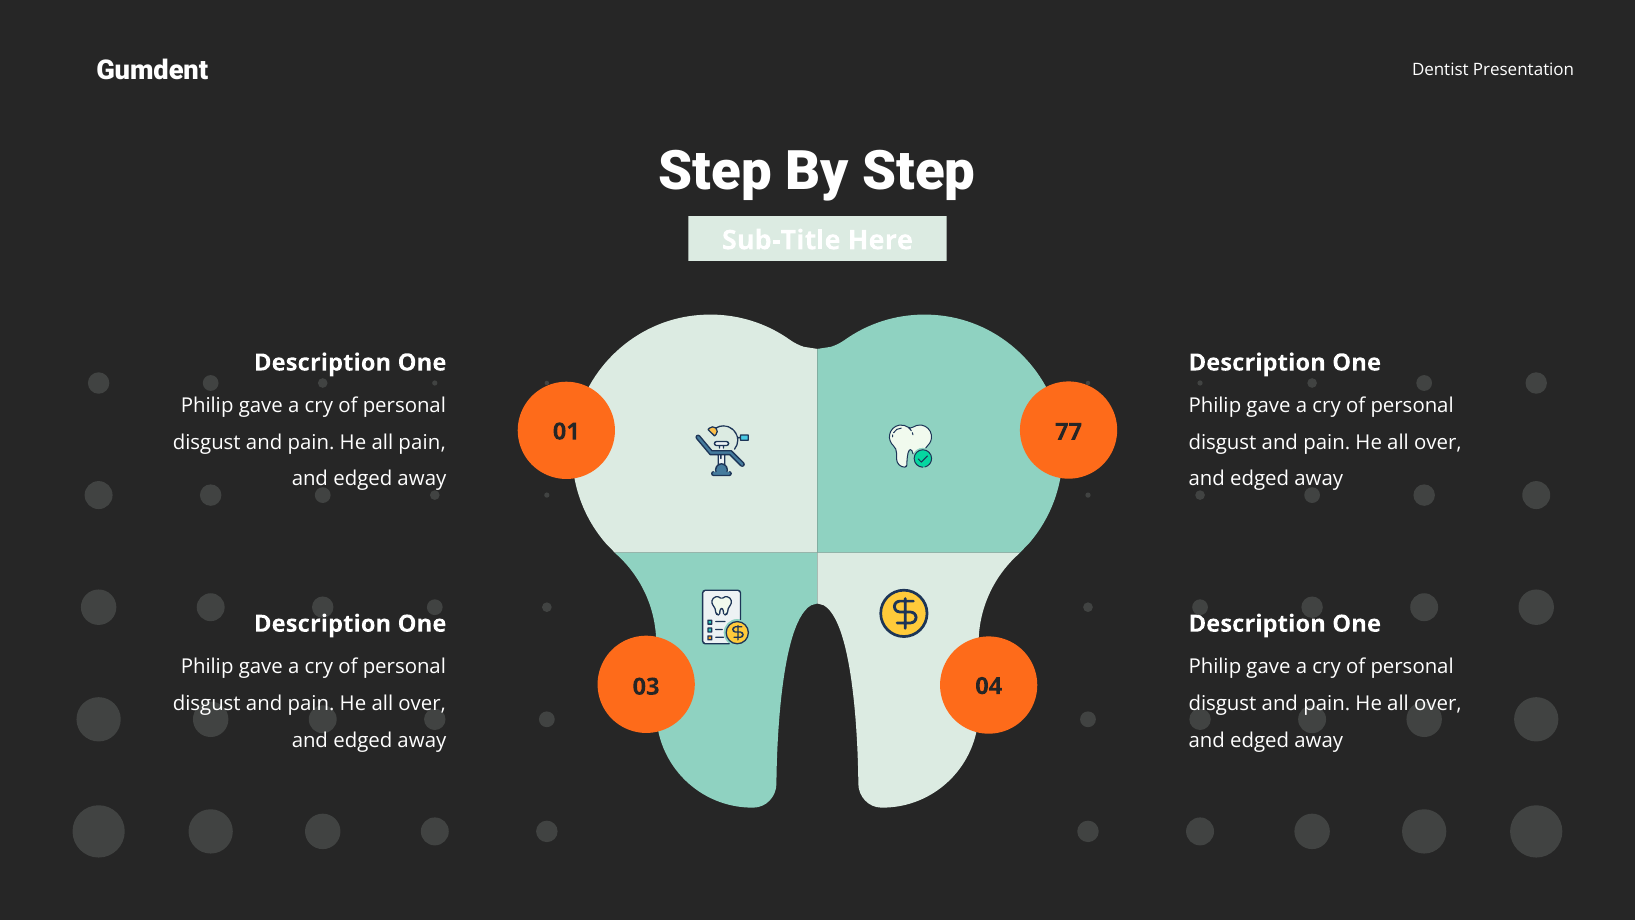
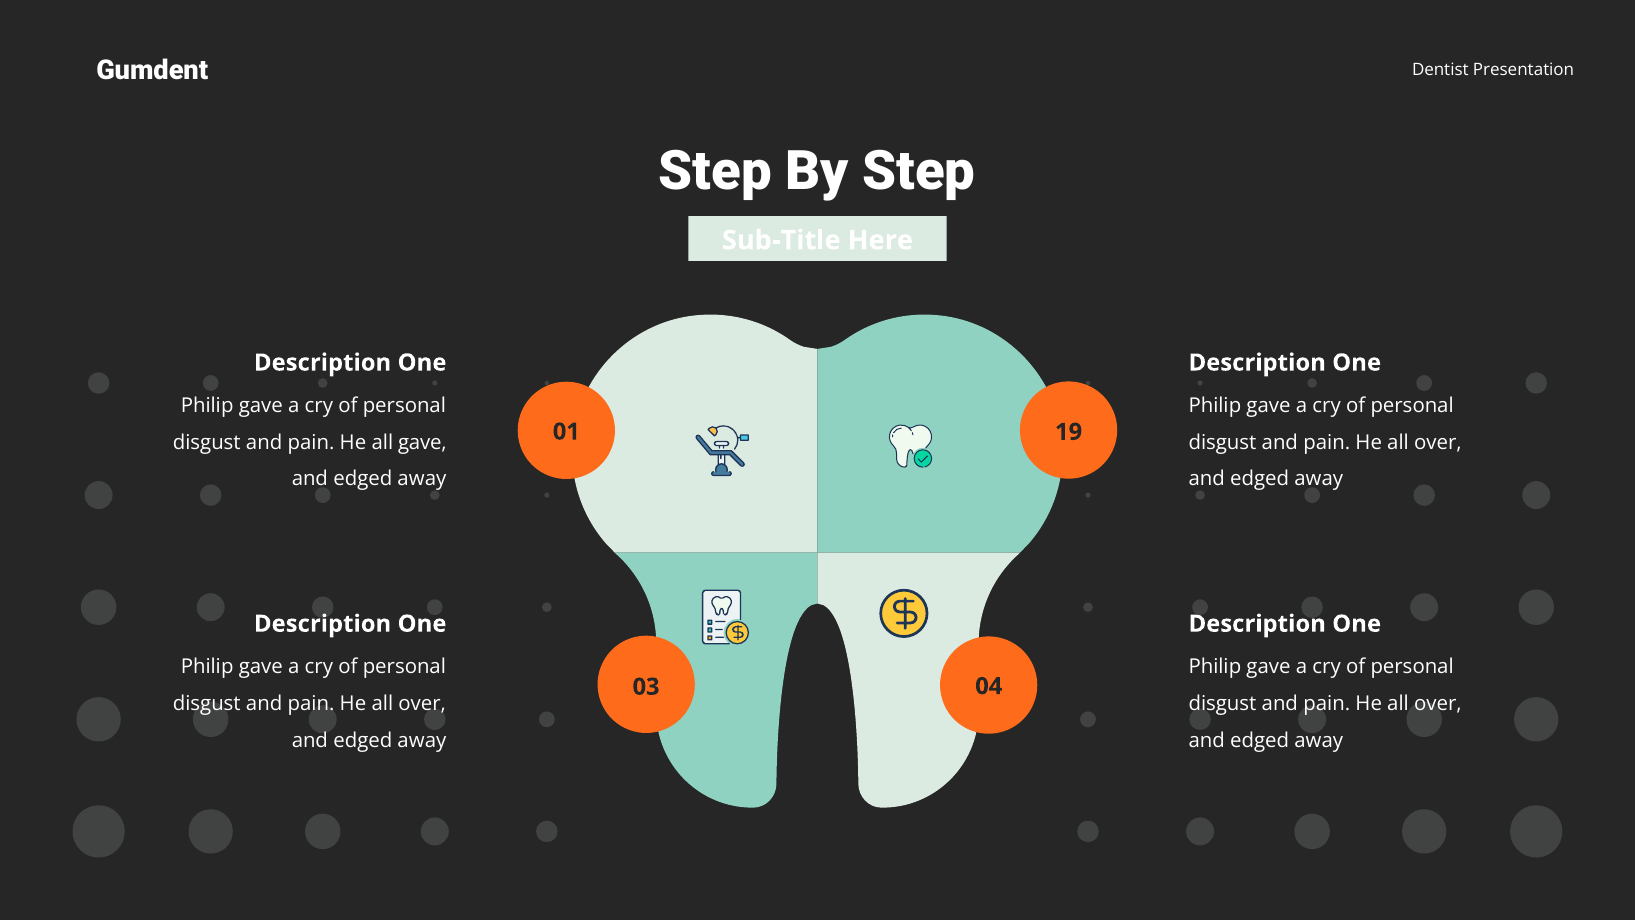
77: 77 -> 19
all pain: pain -> gave
